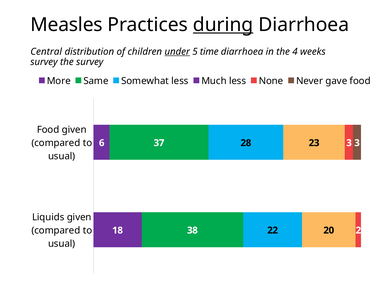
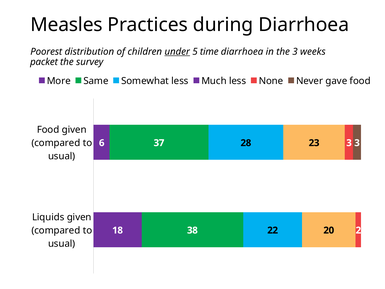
during underline: present -> none
Central: Central -> Poorest
the 4: 4 -> 3
survey at (44, 62): survey -> packet
